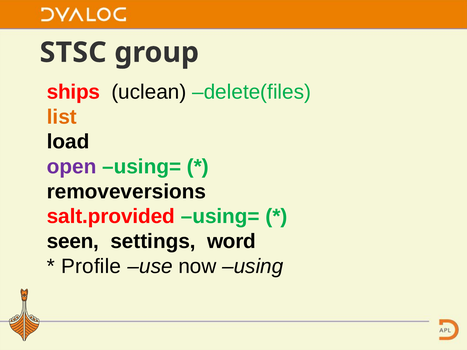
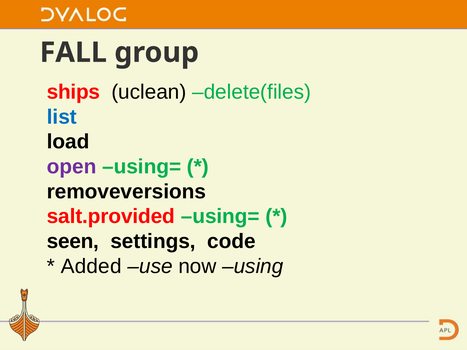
STSC: STSC -> FALL
list colour: orange -> blue
word: word -> code
Profile: Profile -> Added
